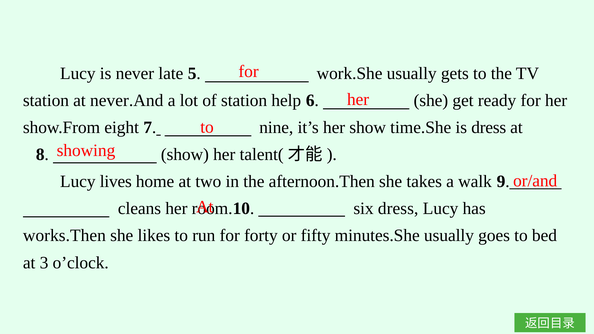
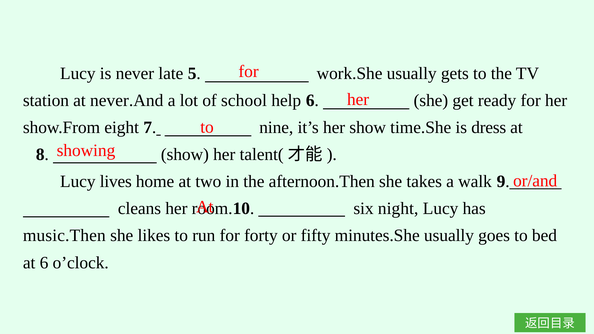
of station: station -> school
six dress: dress -> night
works.Then: works.Then -> music.Then
at 3: 3 -> 6
